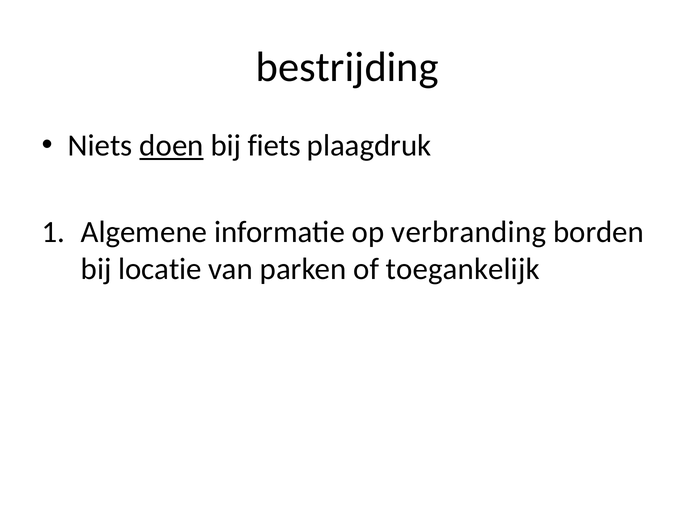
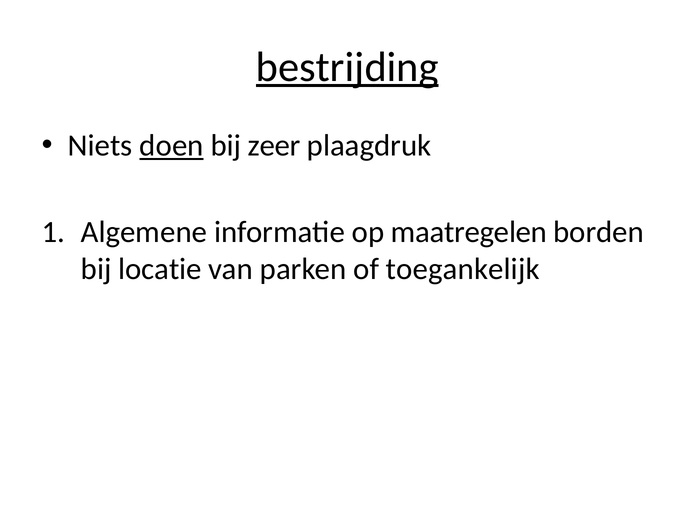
bestrijding underline: none -> present
fiets: fiets -> zeer
verbranding: verbranding -> maatregelen
